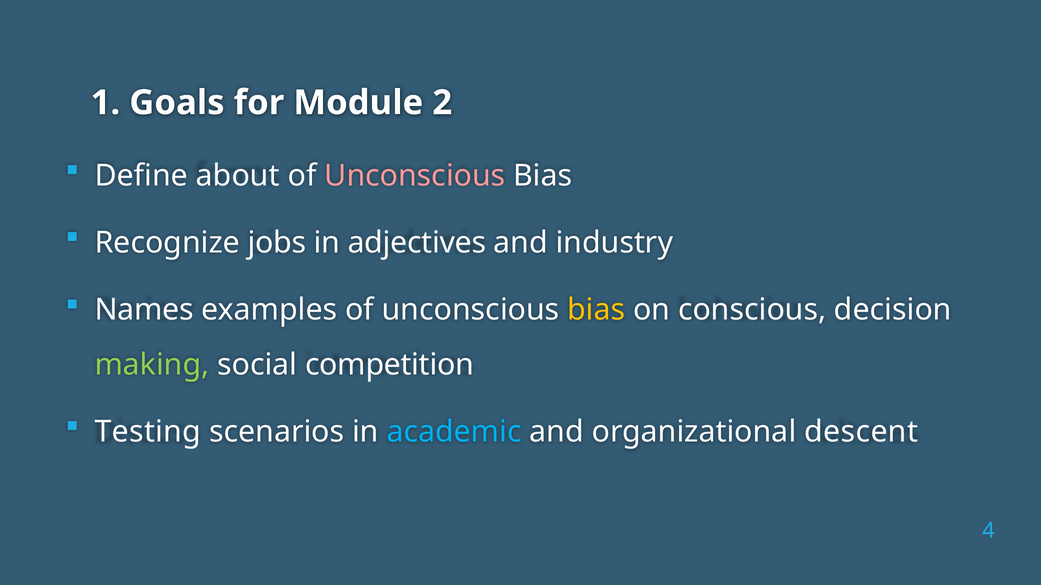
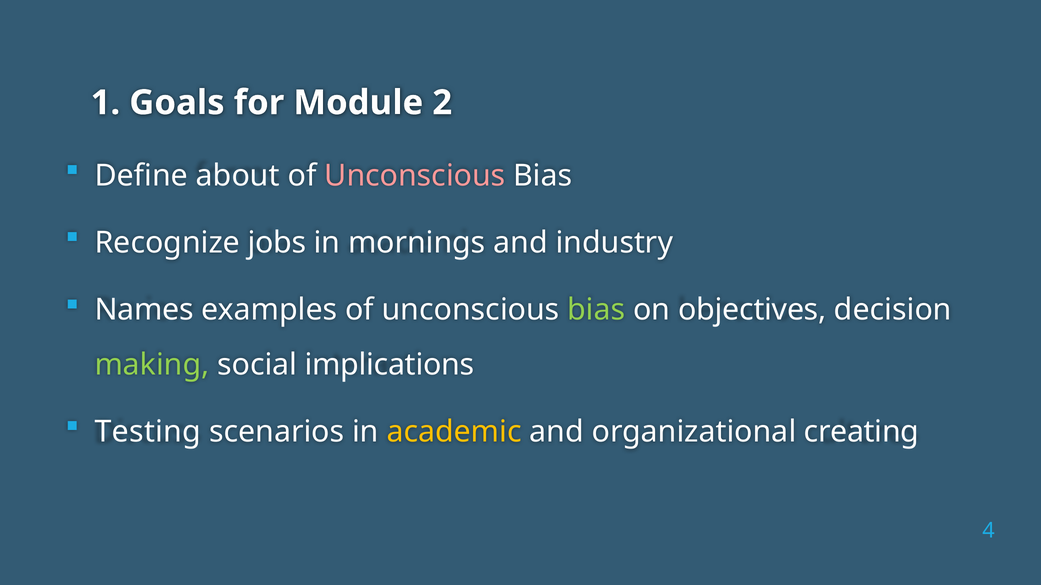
adjectives: adjectives -> mornings
bias at (596, 310) colour: yellow -> light green
conscious: conscious -> objectives
competition: competition -> implications
academic colour: light blue -> yellow
descent: descent -> creating
